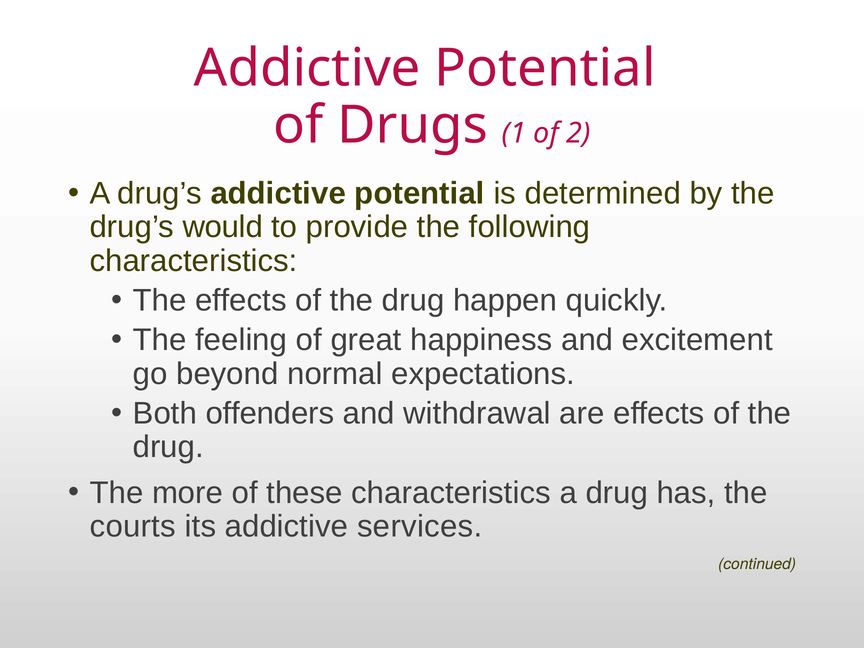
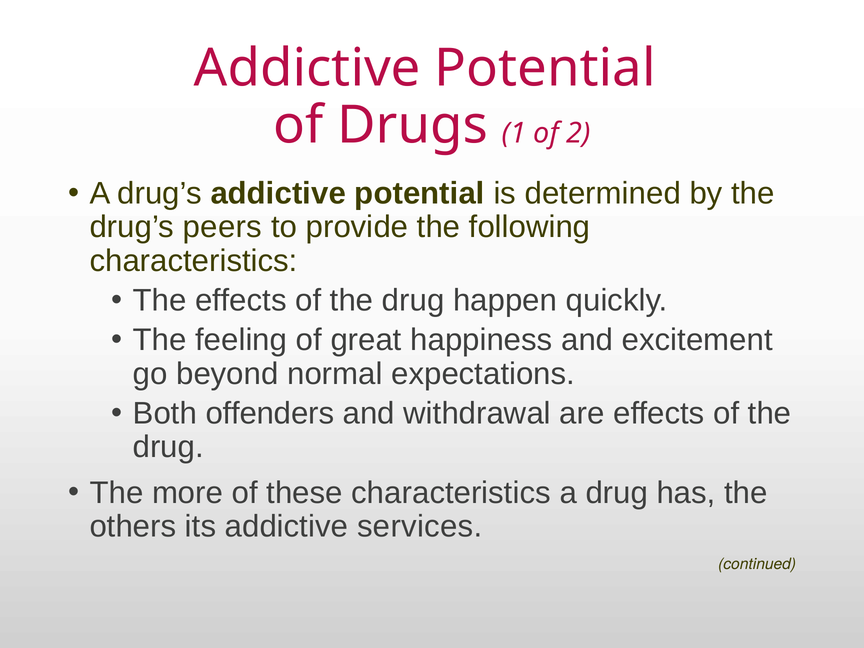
would: would -> peers
courts: courts -> others
